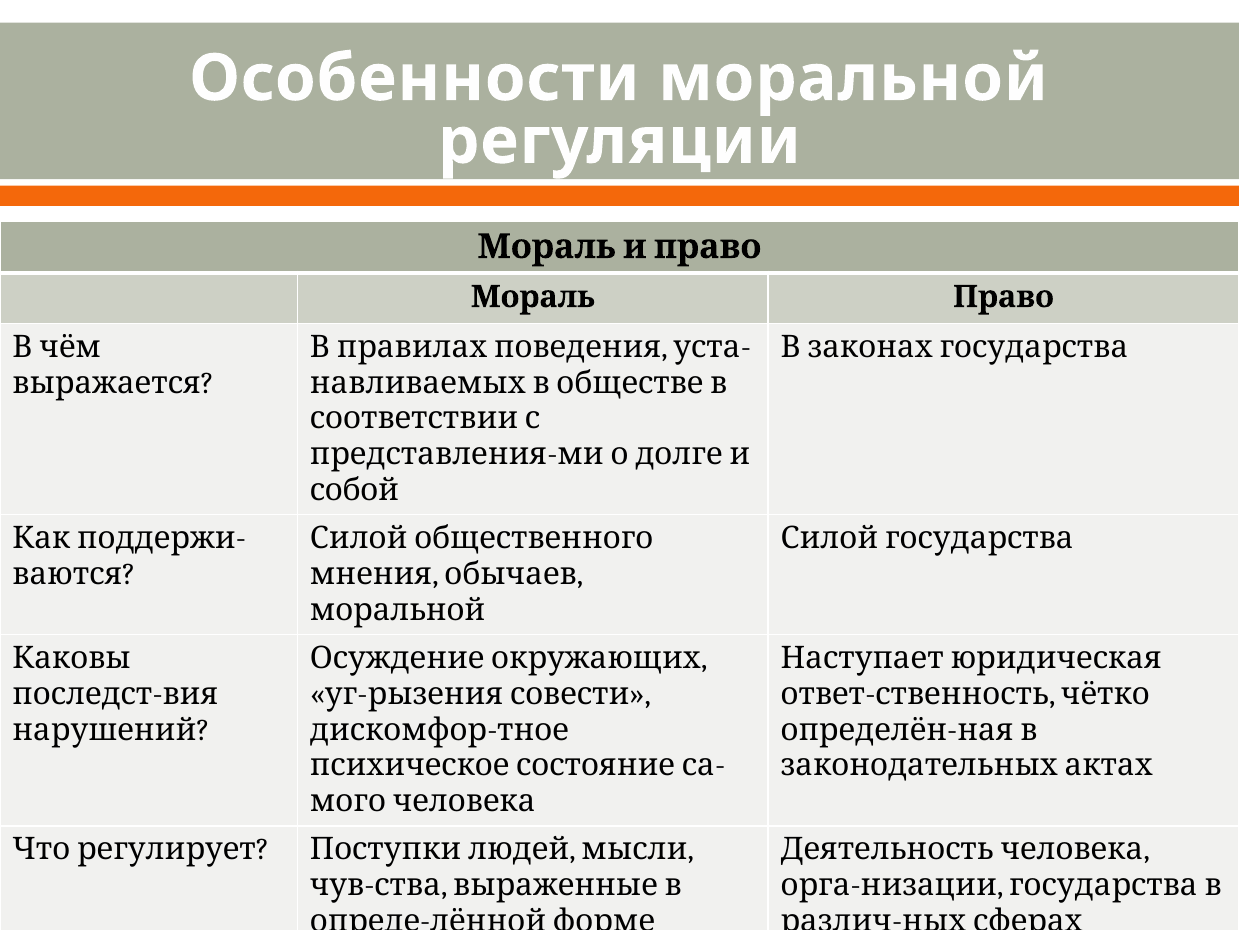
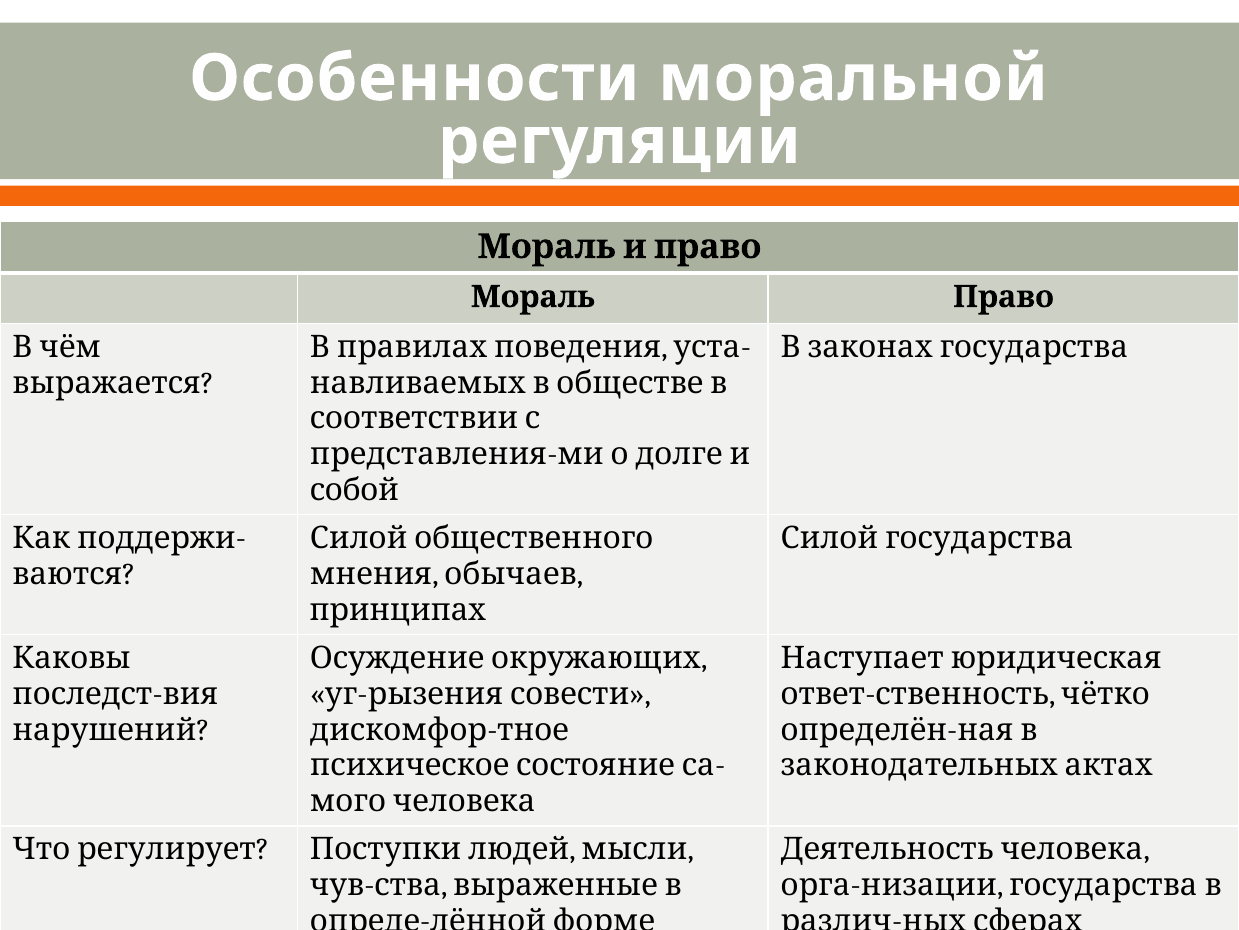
моральной at (398, 610): моральной -> принципах
